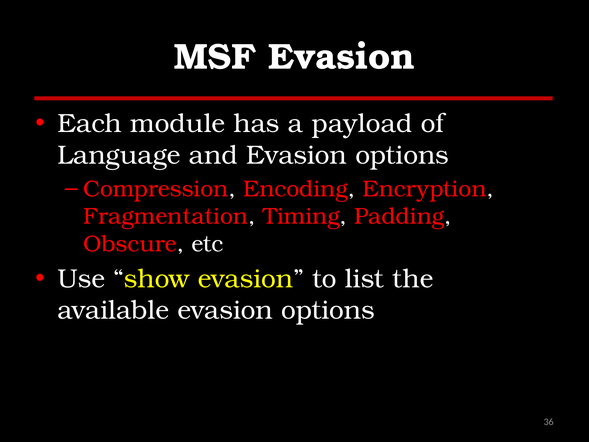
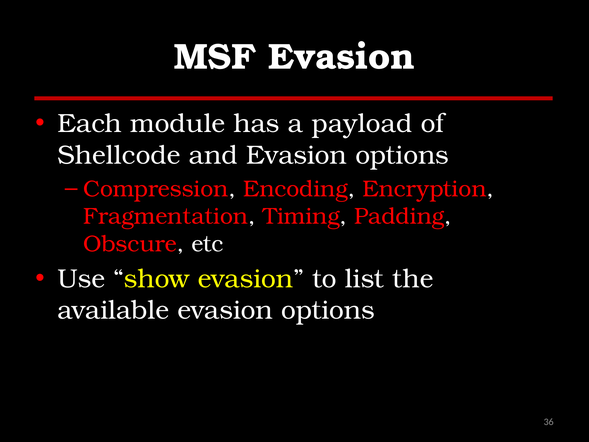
Language: Language -> Shellcode
